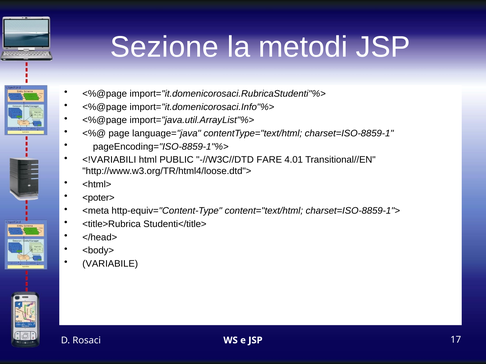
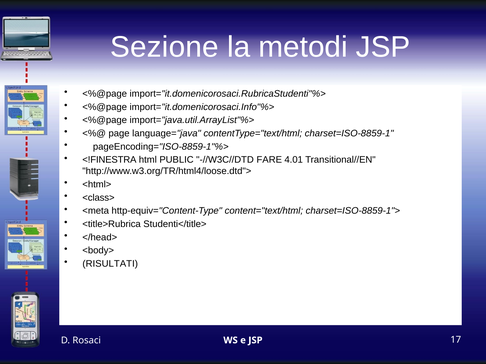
<!VARIABILI: <!VARIABILI -> <!FINESTRA
<poter>: <poter> -> <class>
VARIABILE: VARIABILE -> RISULTATI
